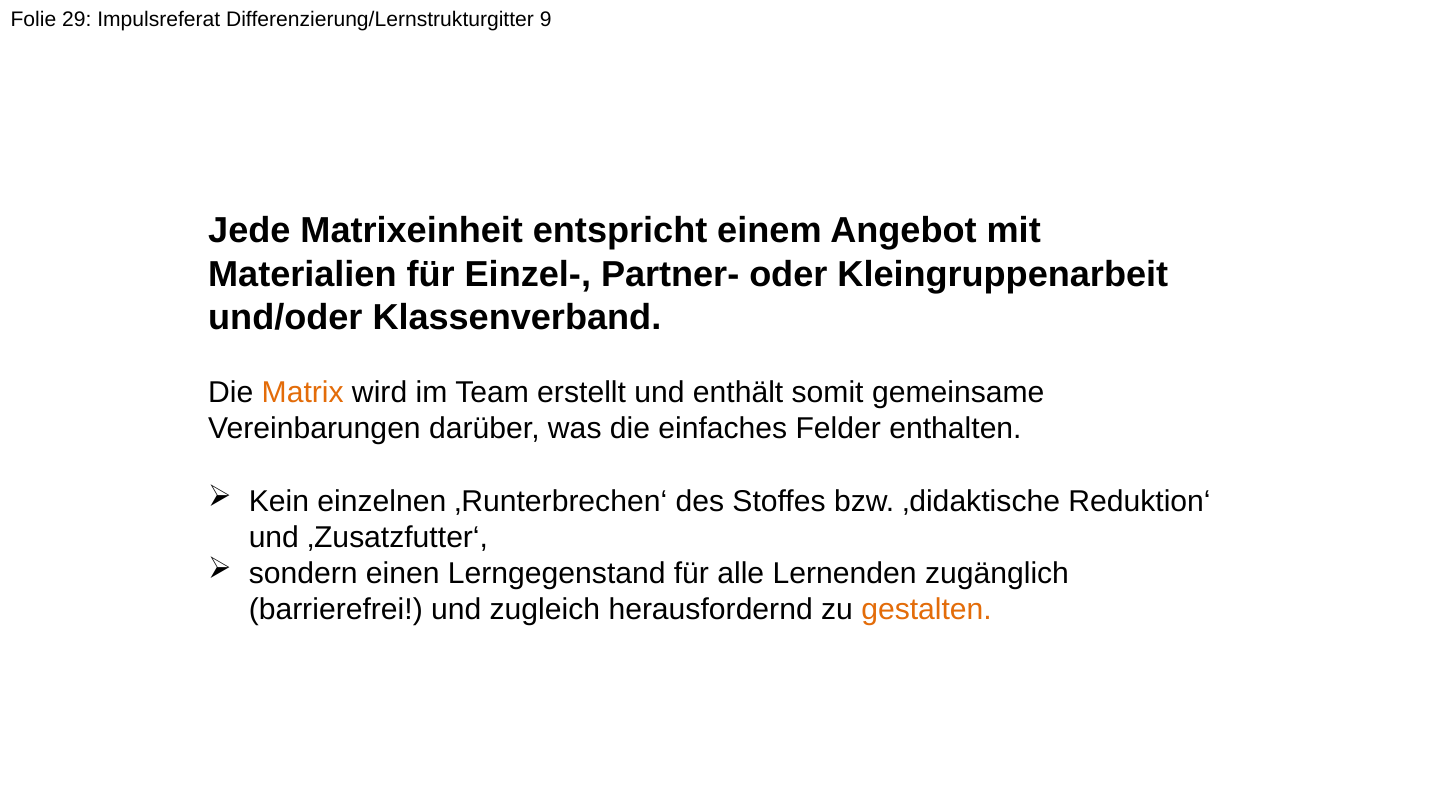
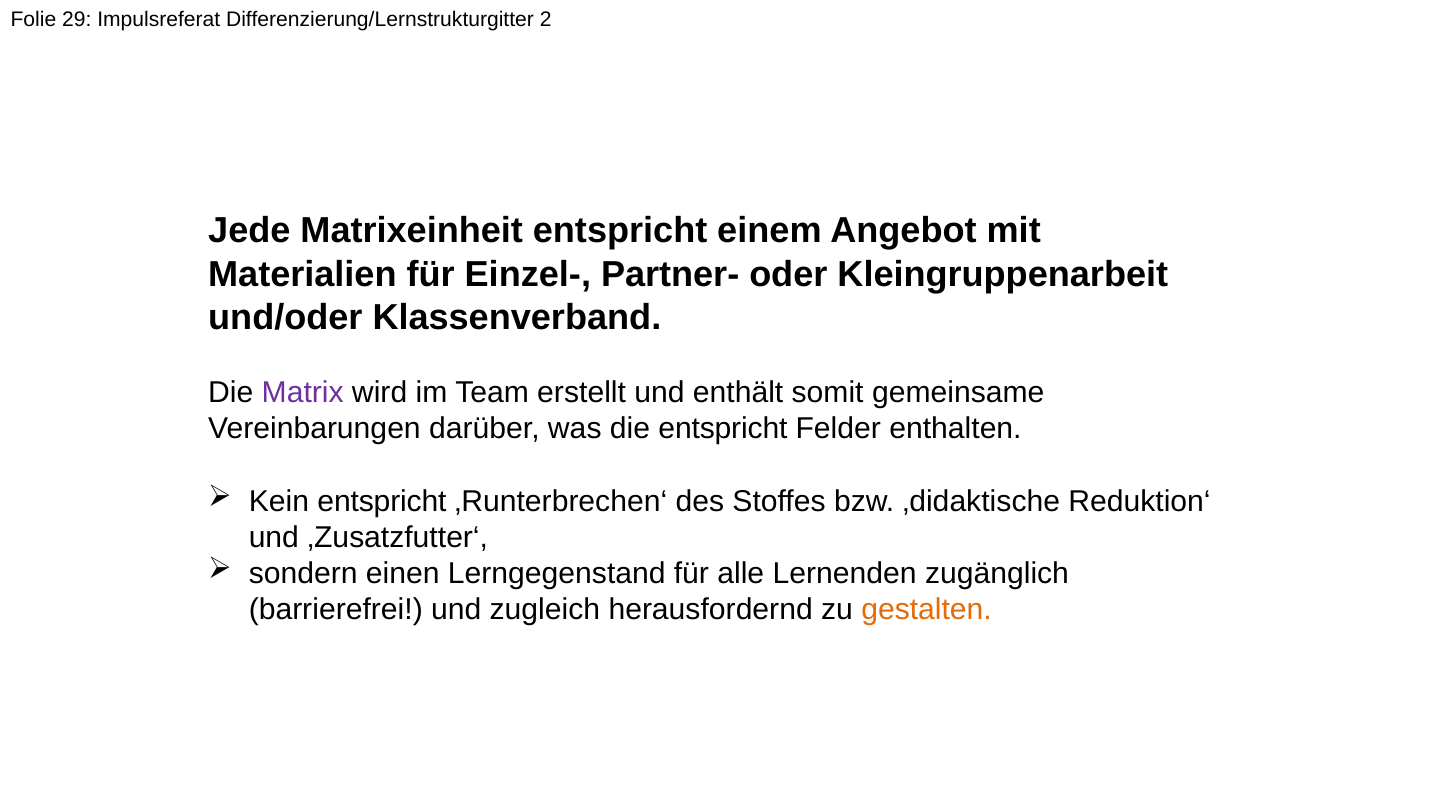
9: 9 -> 2
Matrix colour: orange -> purple
die einfaches: einfaches -> entspricht
Kein einzelnen: einzelnen -> entspricht
